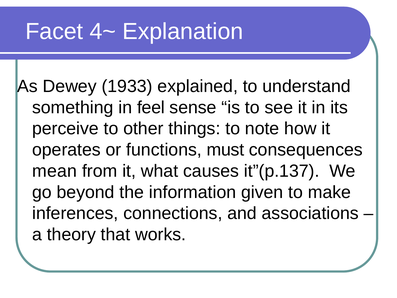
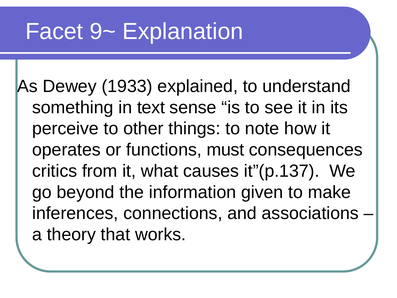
4~: 4~ -> 9~
feel: feel -> text
mean: mean -> critics
